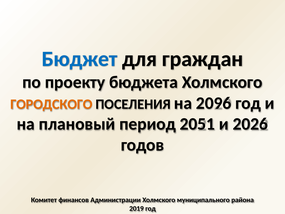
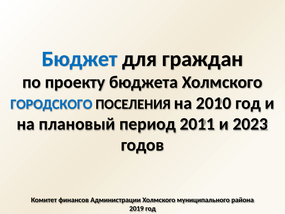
ГОРОДСКОГО colour: orange -> blue
2096: 2096 -> 2010
2051: 2051 -> 2011
2026: 2026 -> 2023
